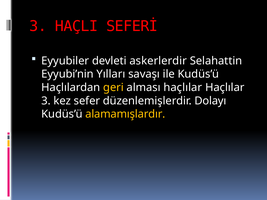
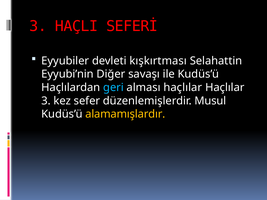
askerlerdir: askerlerdir -> kışkırtması
Yılları: Yılları -> Diğer
geri colour: yellow -> light blue
Dolayı: Dolayı -> Musul
